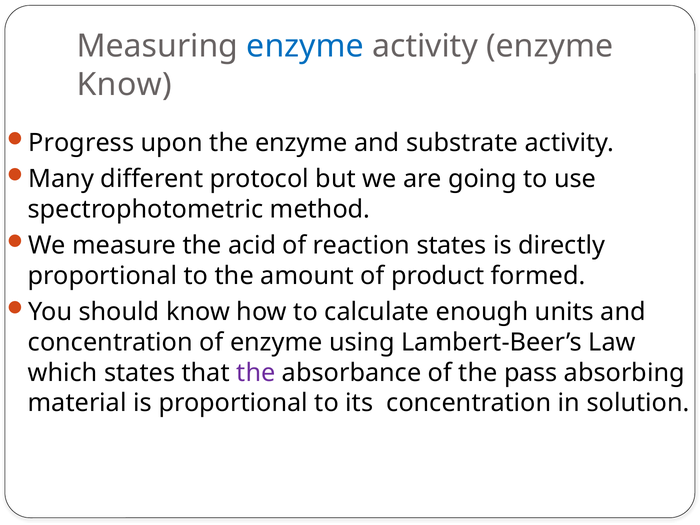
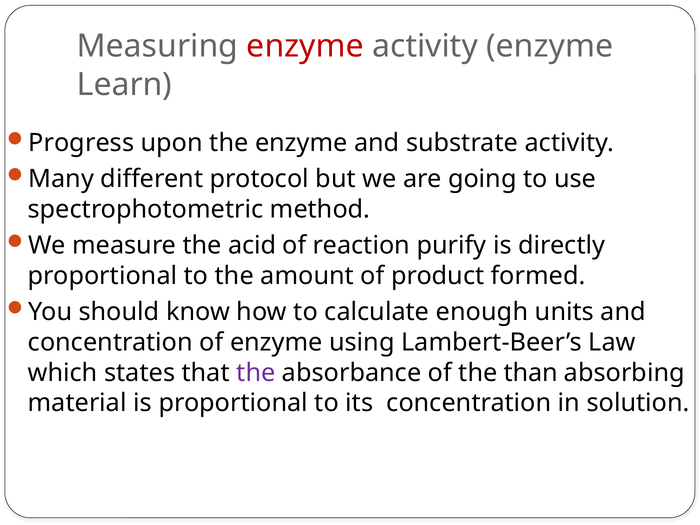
enzyme at (305, 46) colour: blue -> red
Know at (124, 84): Know -> Learn
reaction states: states -> purify
pass: pass -> than
